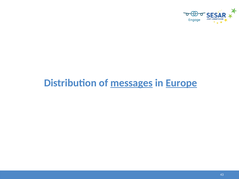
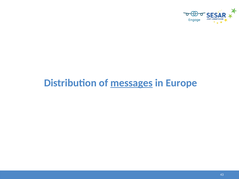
Europe underline: present -> none
